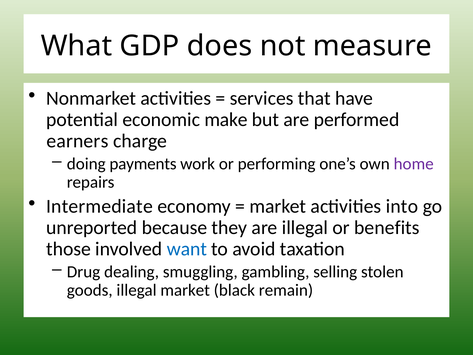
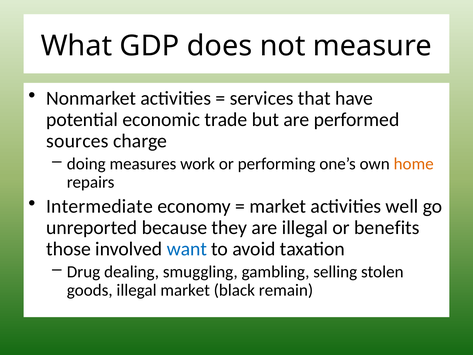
make: make -> trade
earners: earners -> sources
payments: payments -> measures
home colour: purple -> orange
into: into -> well
